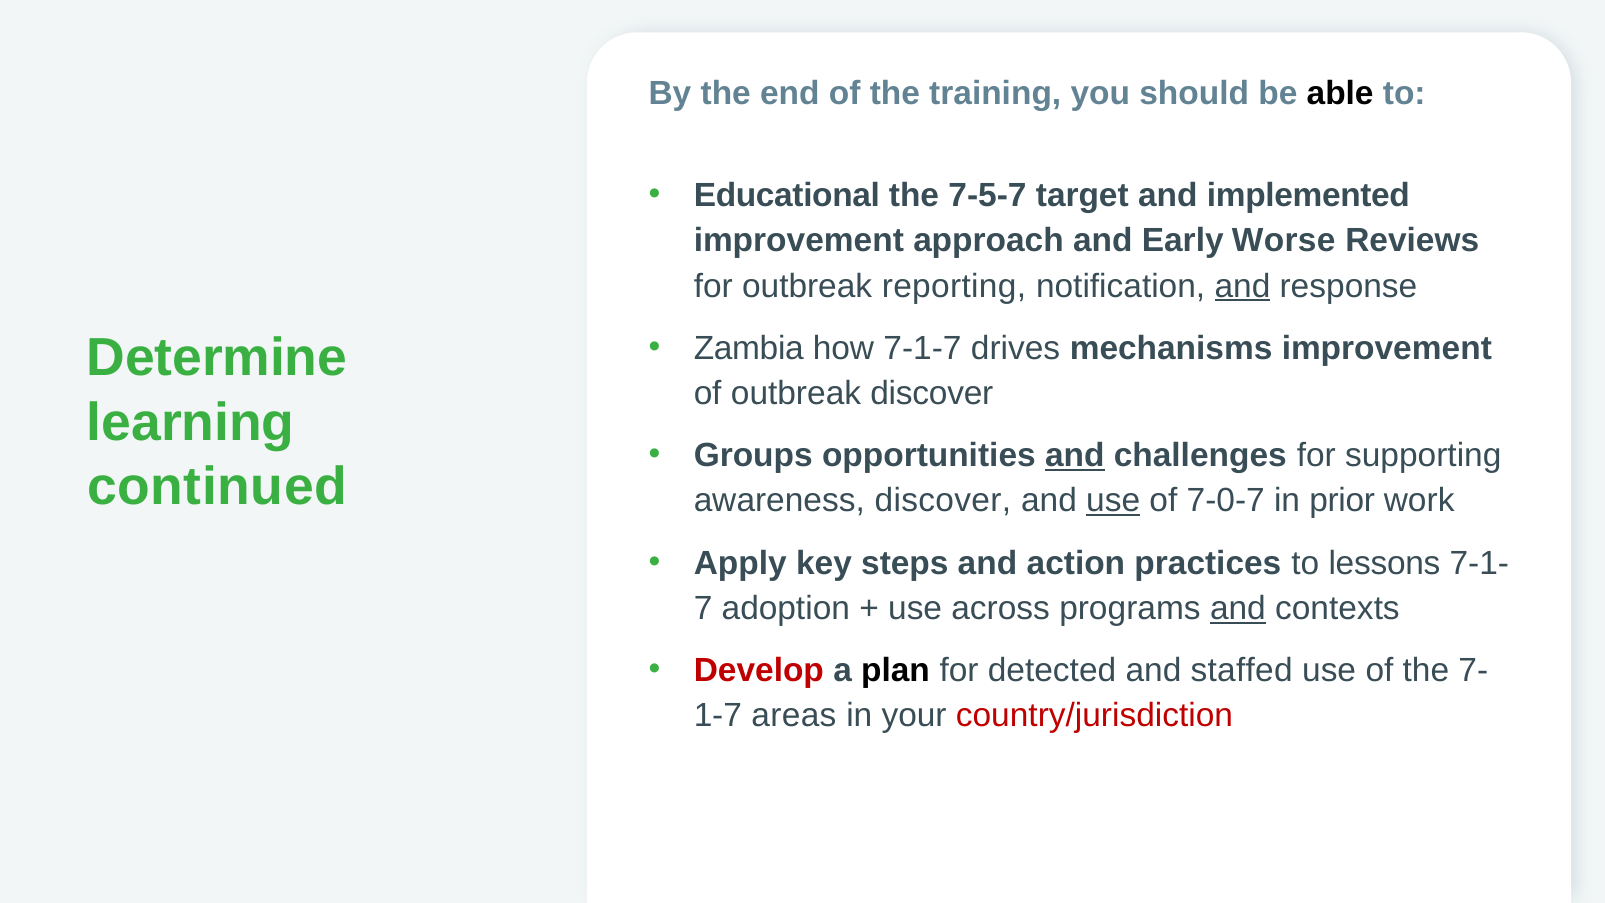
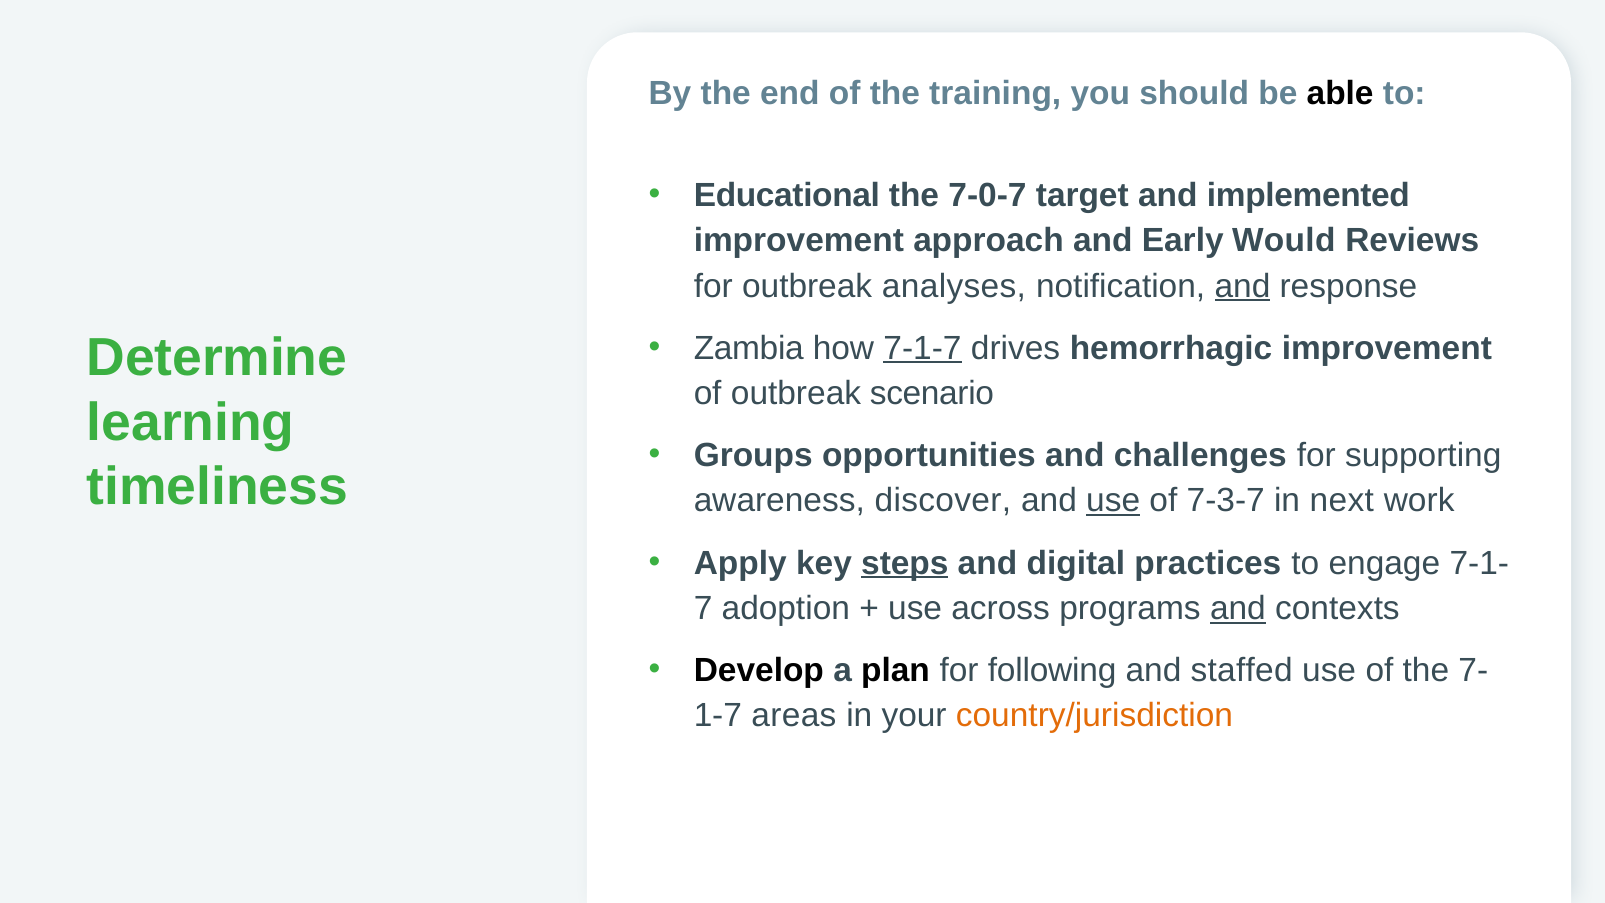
7-5-7: 7-5-7 -> 7-0-7
Worse: Worse -> Would
reporting: reporting -> analyses
7-1-7 underline: none -> present
mechanisms: mechanisms -> hemorrhagic
outbreak discover: discover -> scenario
and at (1075, 455) underline: present -> none
continued: continued -> timeliness
7-0-7: 7-0-7 -> 7-3-7
prior: prior -> next
steps underline: none -> present
action: action -> digital
lessons: lessons -> engage
Develop colour: red -> black
detected: detected -> following
country/jurisdiction colour: red -> orange
